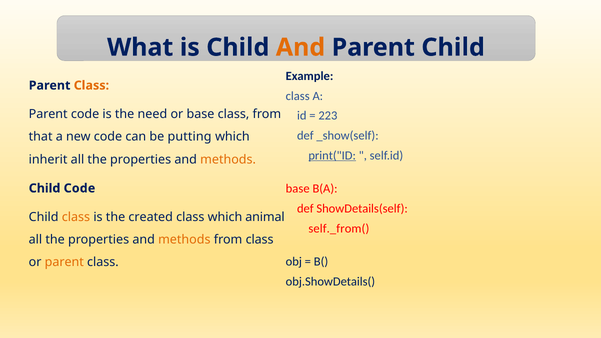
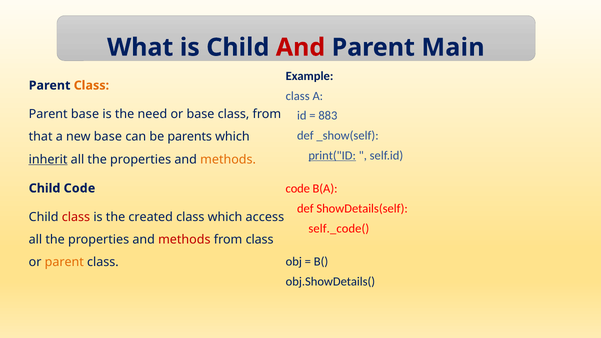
And at (300, 47) colour: orange -> red
Parent Child: Child -> Main
223: 223 -> 883
Parent code: code -> base
new code: code -> base
putting: putting -> parents
inherit underline: none -> present
base at (298, 189): base -> code
class at (76, 217) colour: orange -> red
animal: animal -> access
self._from(: self._from( -> self._code(
methods at (184, 240) colour: orange -> red
